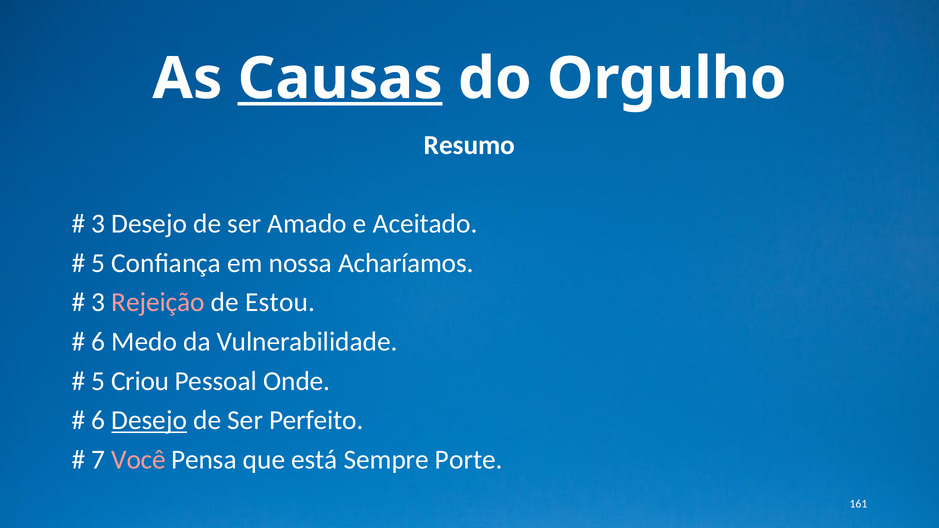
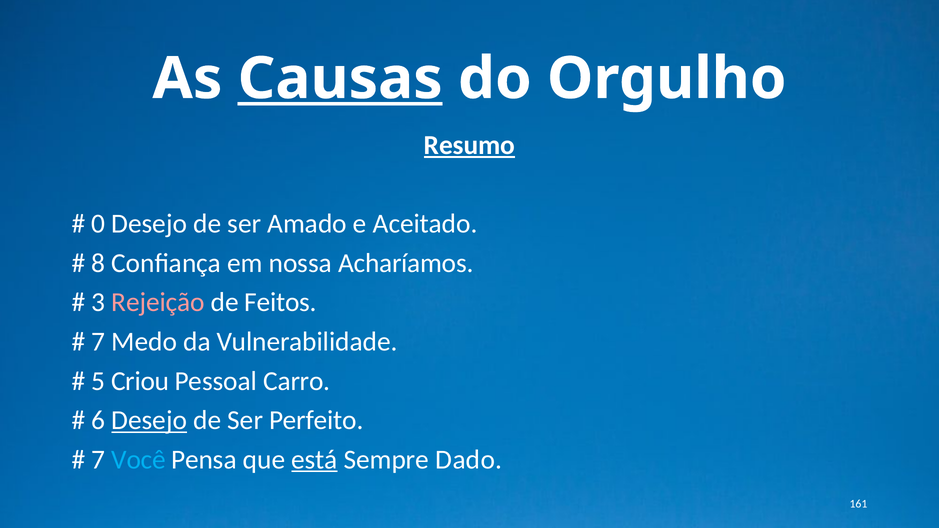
Resumo underline: none -> present
3 at (98, 224): 3 -> 0
5 at (98, 263): 5 -> 8
Estou: Estou -> Feitos
6 at (98, 342): 6 -> 7
Onde: Onde -> Carro
Você colour: pink -> light blue
está underline: none -> present
Porte: Porte -> Dado
